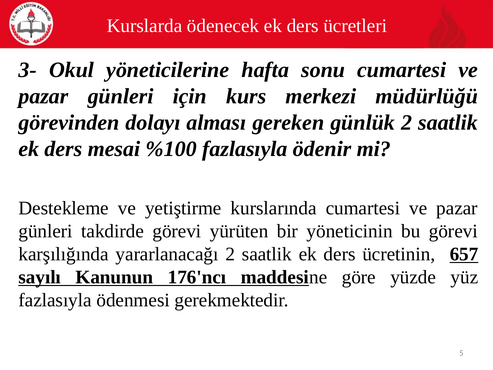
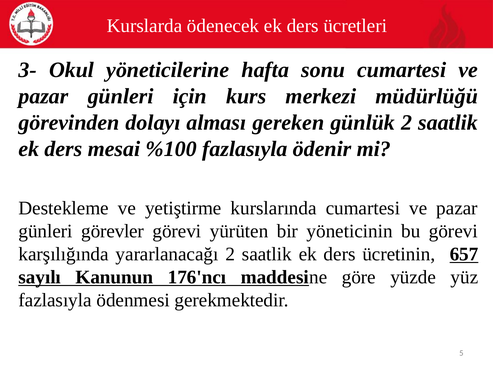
takdirde: takdirde -> görevler
